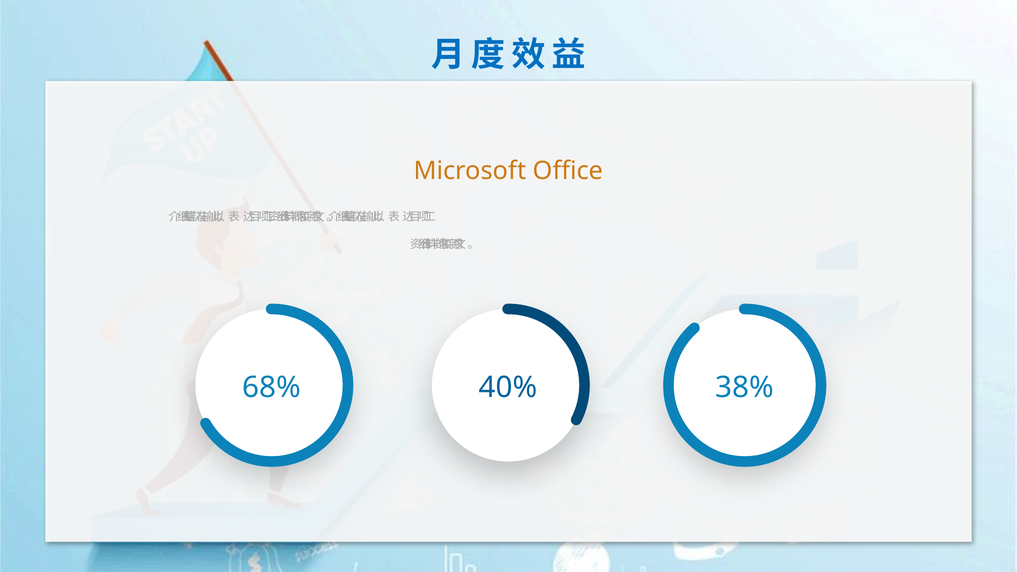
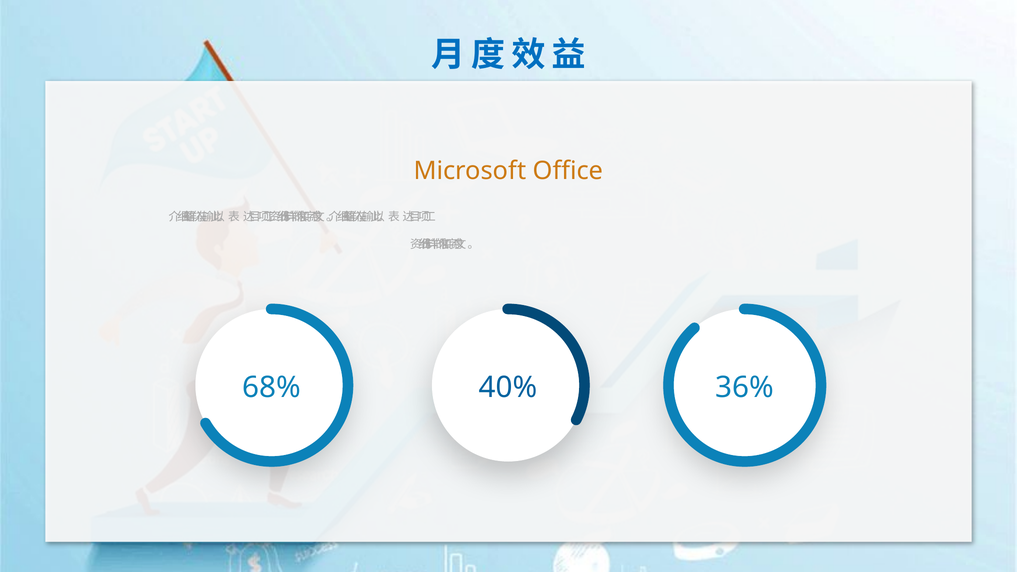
38%: 38% -> 36%
